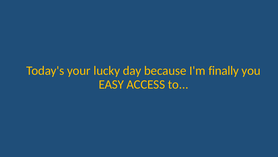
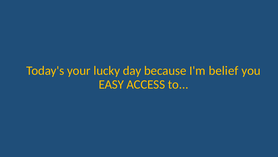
finally: finally -> belief
